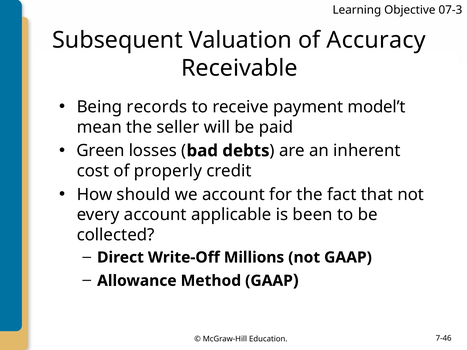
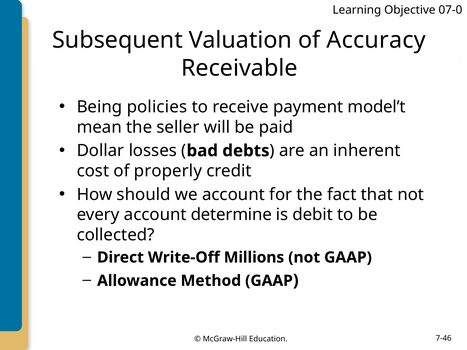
07-3: 07-3 -> 07-0
records: records -> policies
Green: Green -> Dollar
applicable: applicable -> determine
been: been -> debit
